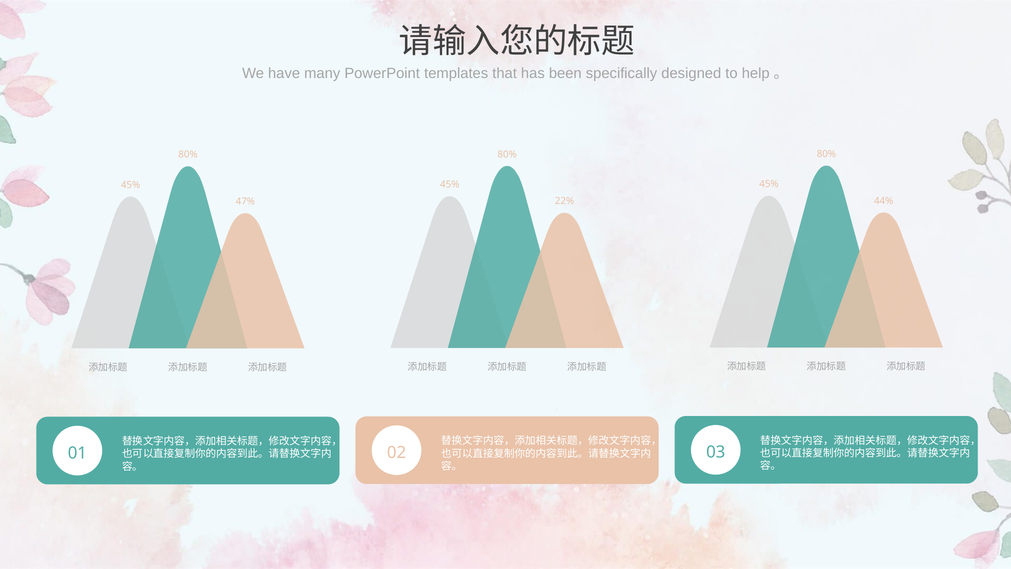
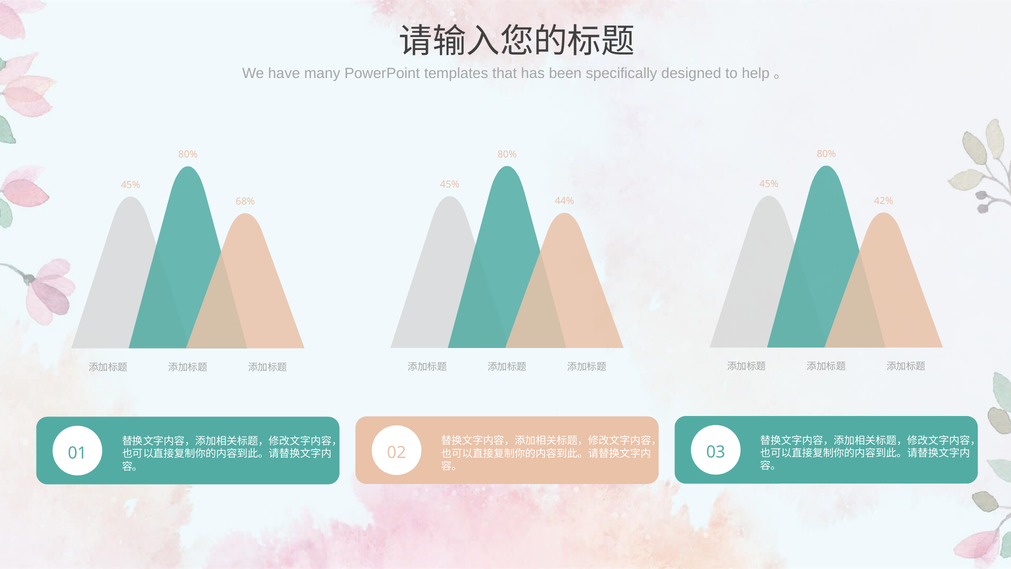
44%: 44% -> 42%
22%: 22% -> 44%
47%: 47% -> 68%
